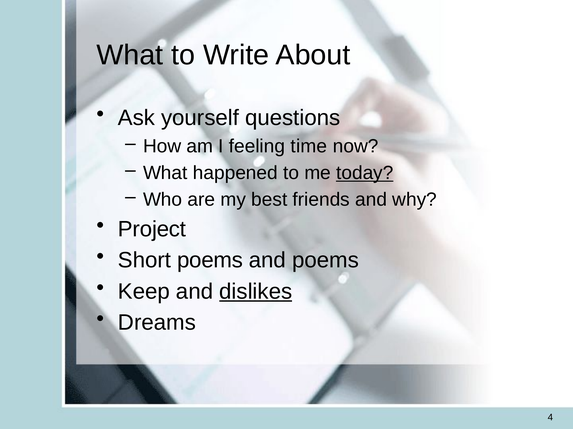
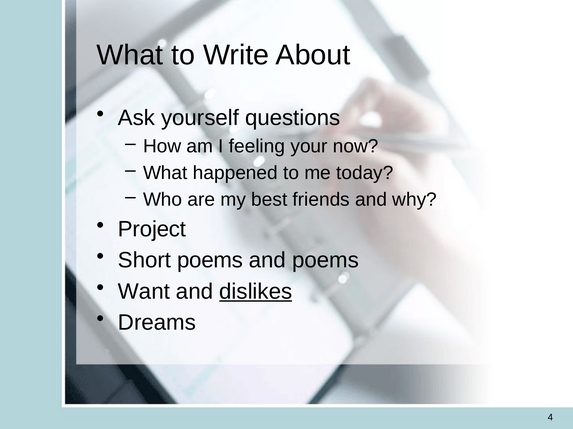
time: time -> your
today underline: present -> none
Keep: Keep -> Want
